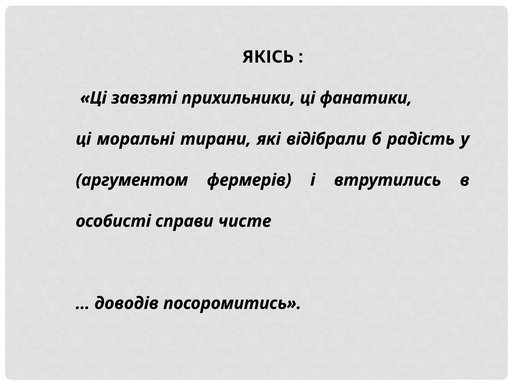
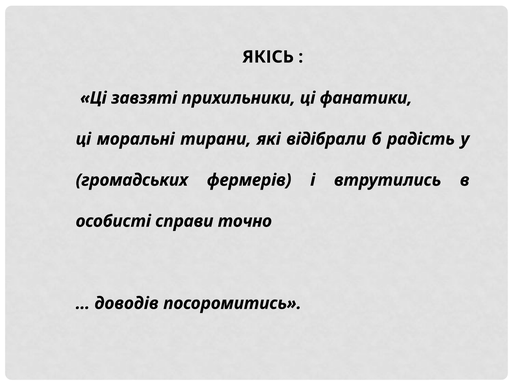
аргументом: аргументом -> громадських
чисте: чисте -> точно
